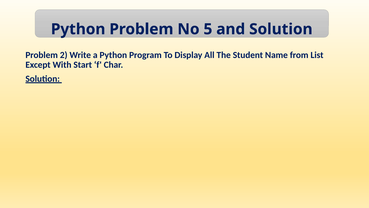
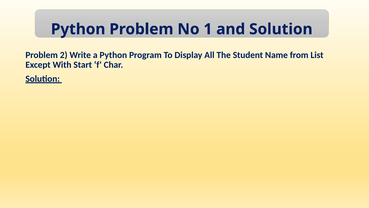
5: 5 -> 1
